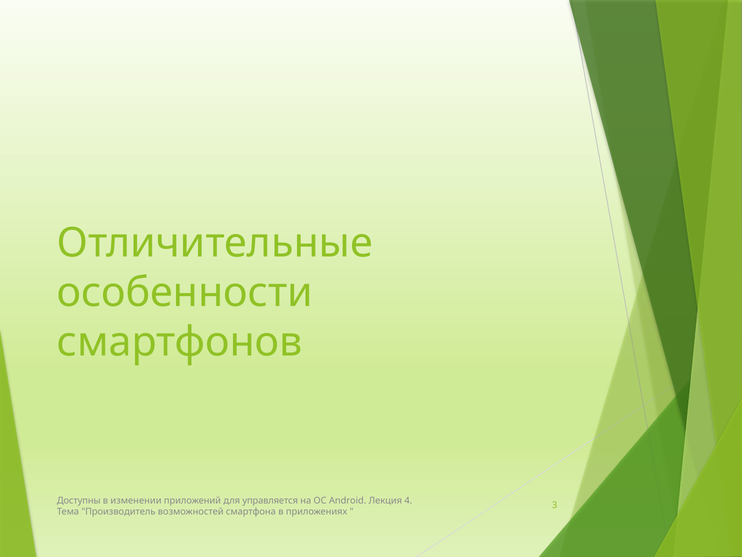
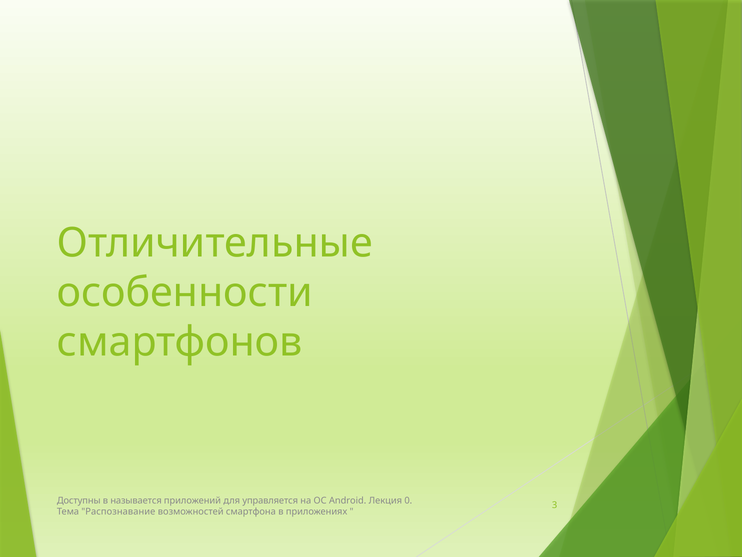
изменении: изменении -> называется
4: 4 -> 0
Производитель: Производитель -> Распознавание
